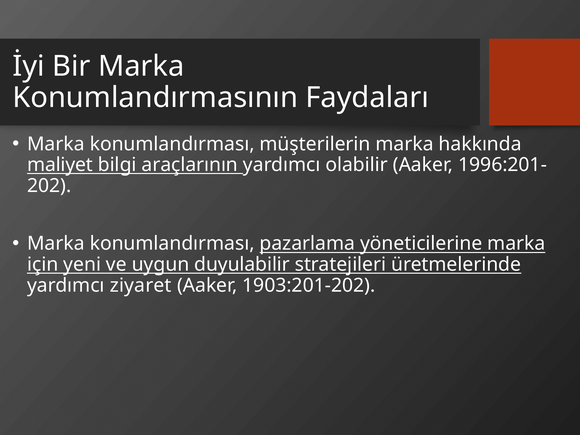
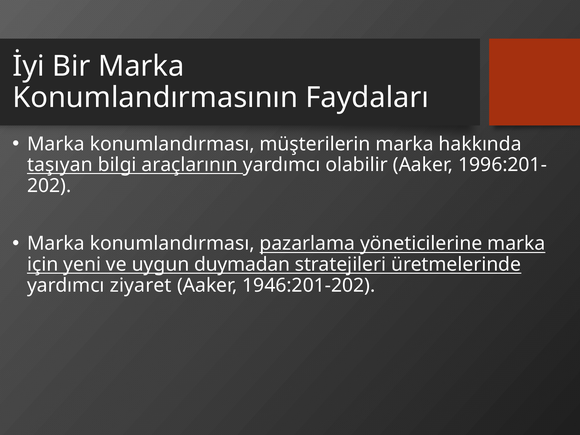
maliyet: maliyet -> taşıyan
duyulabilir: duyulabilir -> duymadan
1903:201-202: 1903:201-202 -> 1946:201-202
